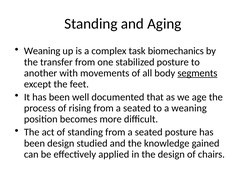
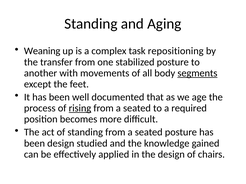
biomechanics: biomechanics -> repositioning
rising underline: none -> present
a weaning: weaning -> required
